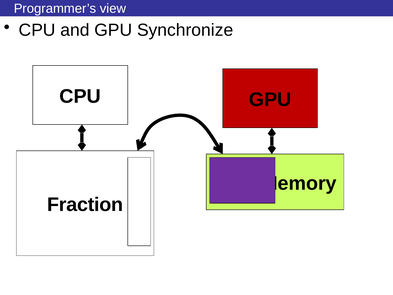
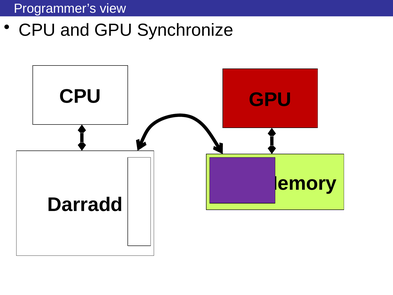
Fraction: Fraction -> Darradd
